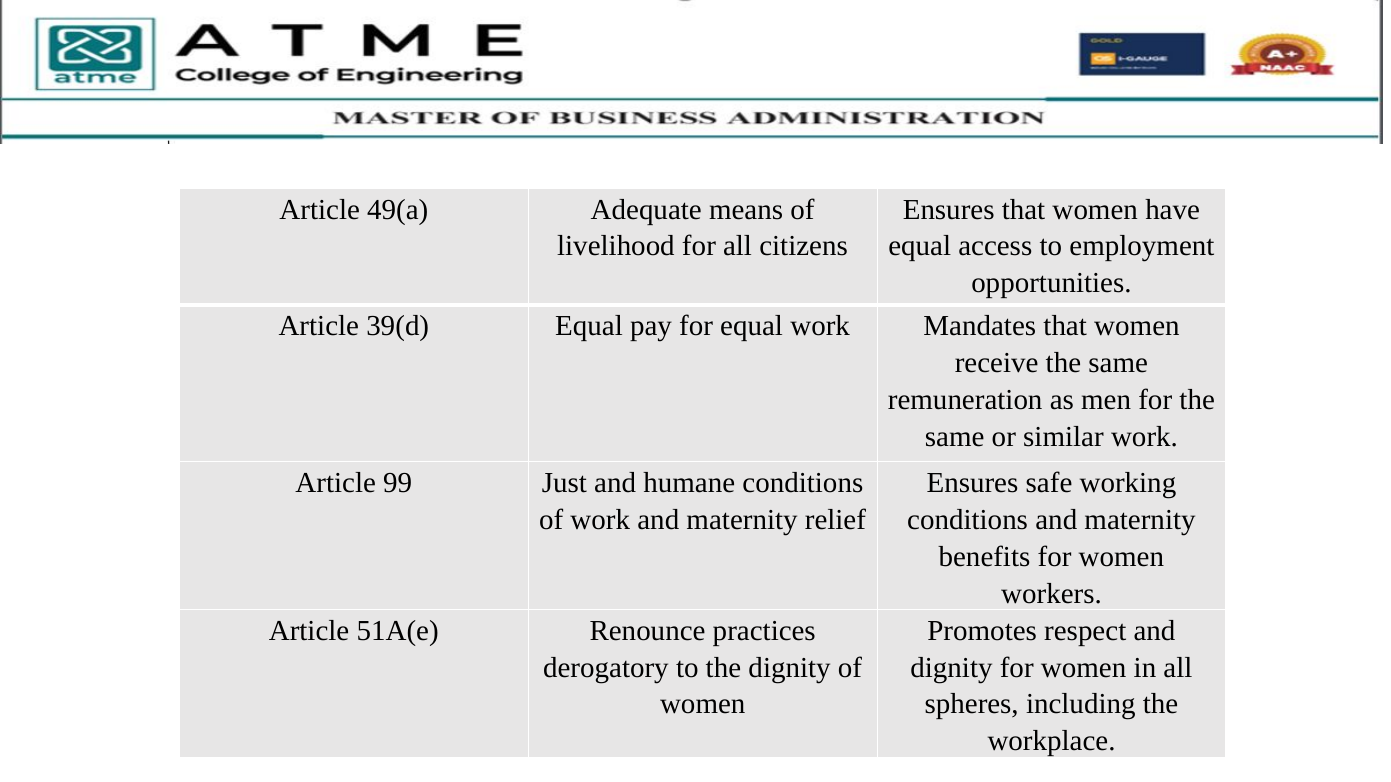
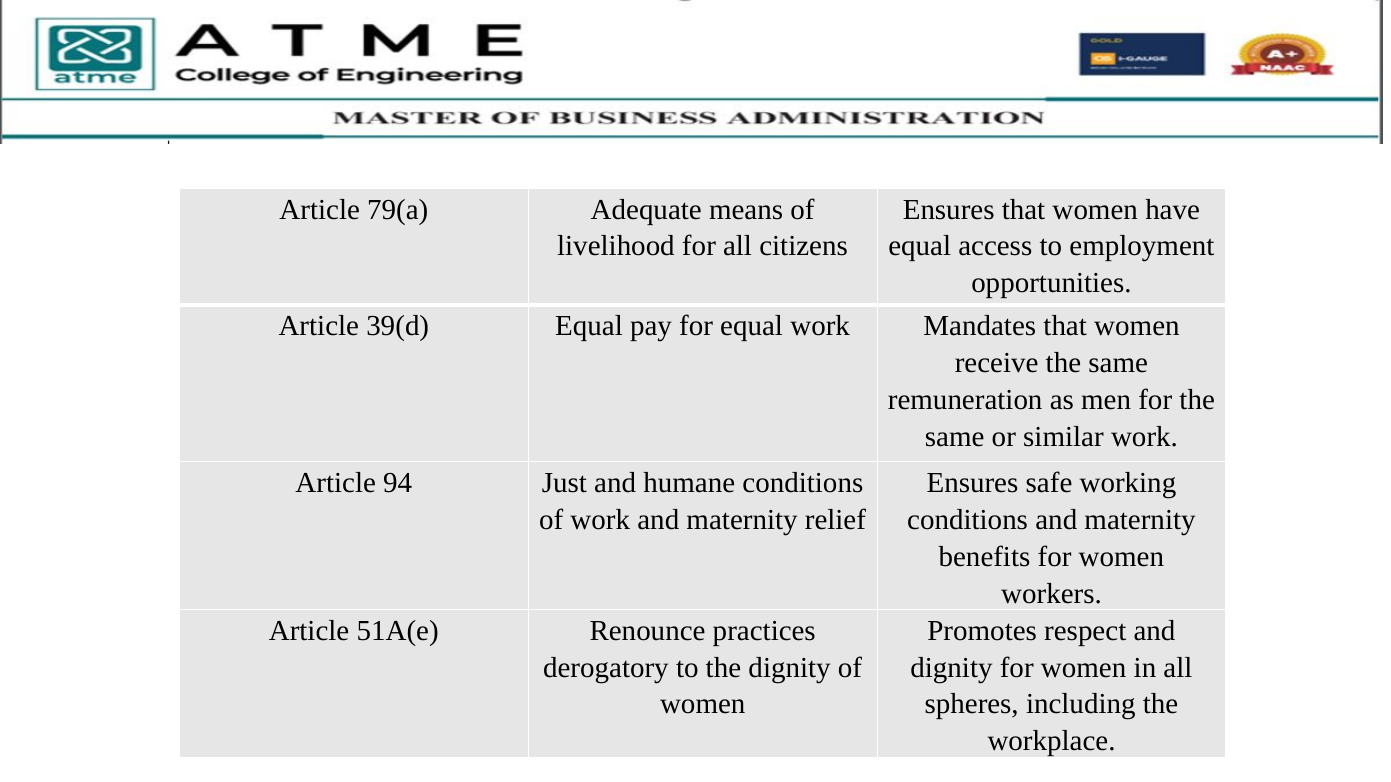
49(a: 49(a -> 79(a
99: 99 -> 94
